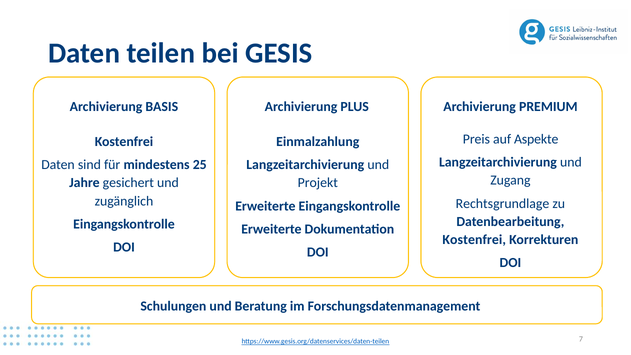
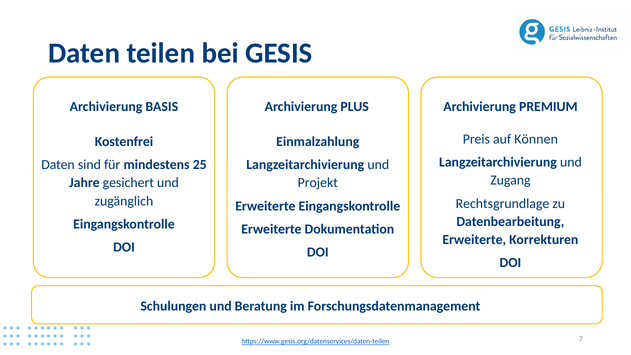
Aspekte: Aspekte -> Können
Kostenfrei at (474, 240): Kostenfrei -> Erweiterte
